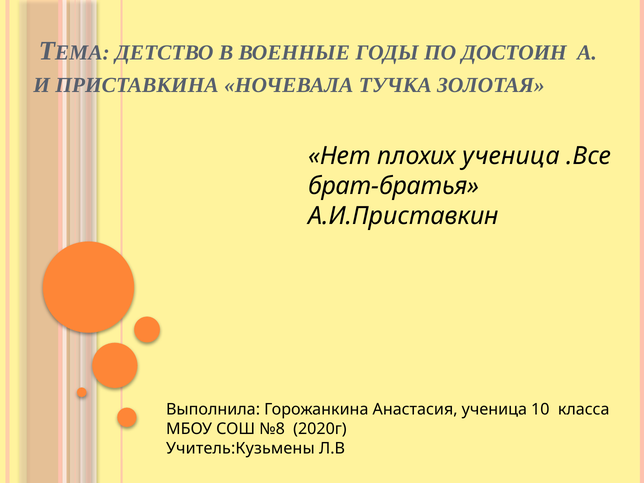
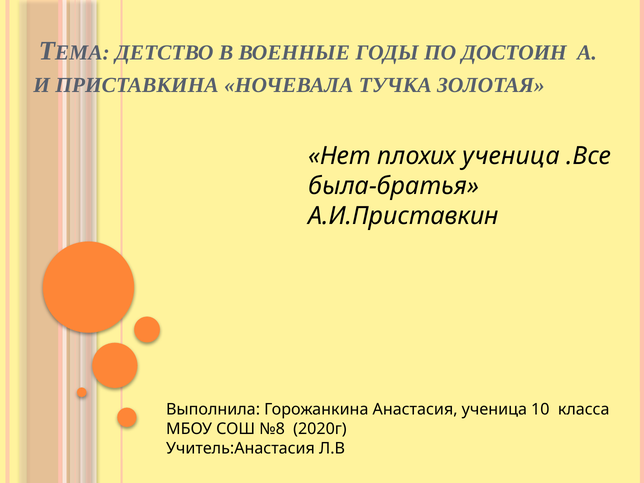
брат-братья: брат-братья -> была-братья
Учитель:Кузьмены: Учитель:Кузьмены -> Учитель:Анастасия
